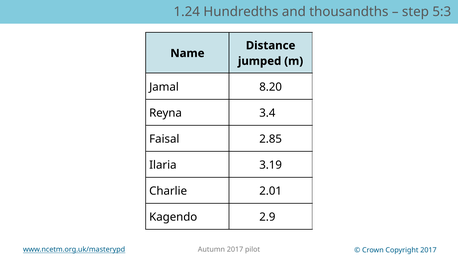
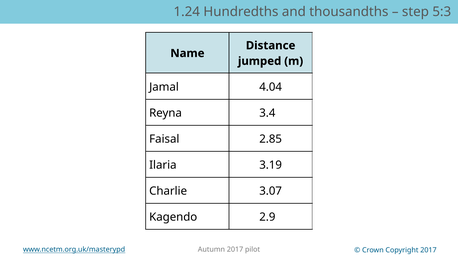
8.20: 8.20 -> 4.04
2.01: 2.01 -> 3.07
